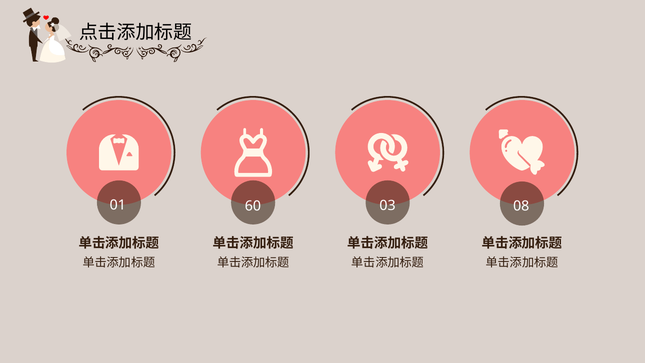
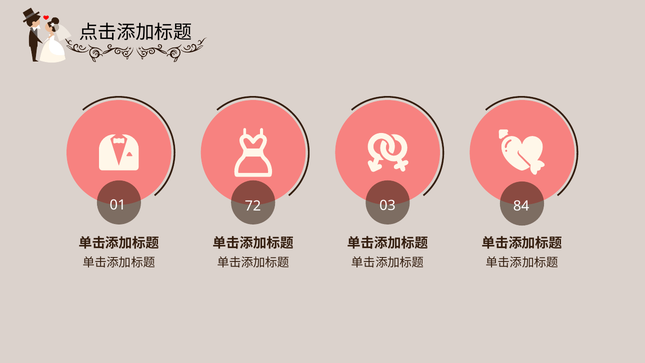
60: 60 -> 72
08: 08 -> 84
